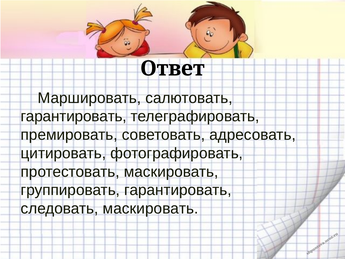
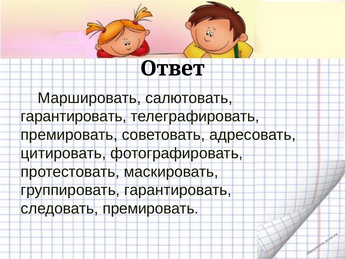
следовать маскировать: маскировать -> премировать
